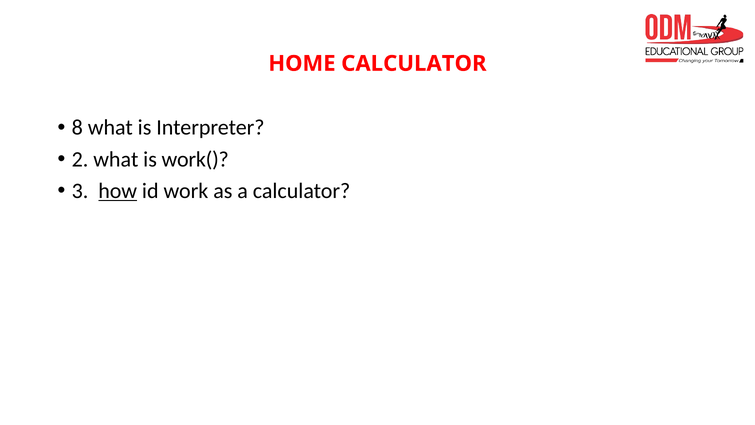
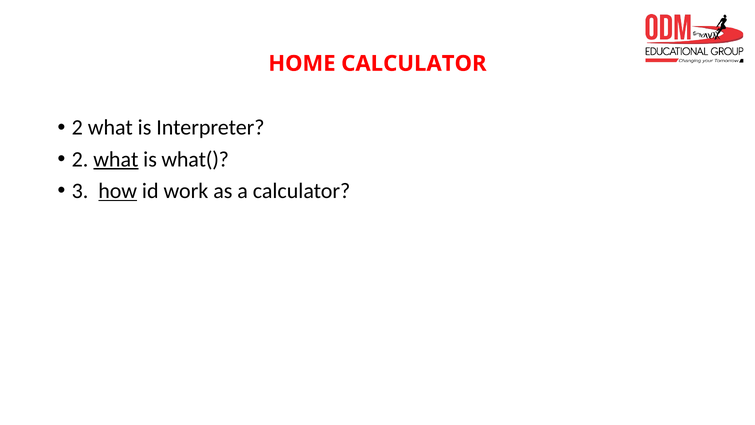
8 at (77, 128): 8 -> 2
what at (116, 159) underline: none -> present
work(: work( -> what(
